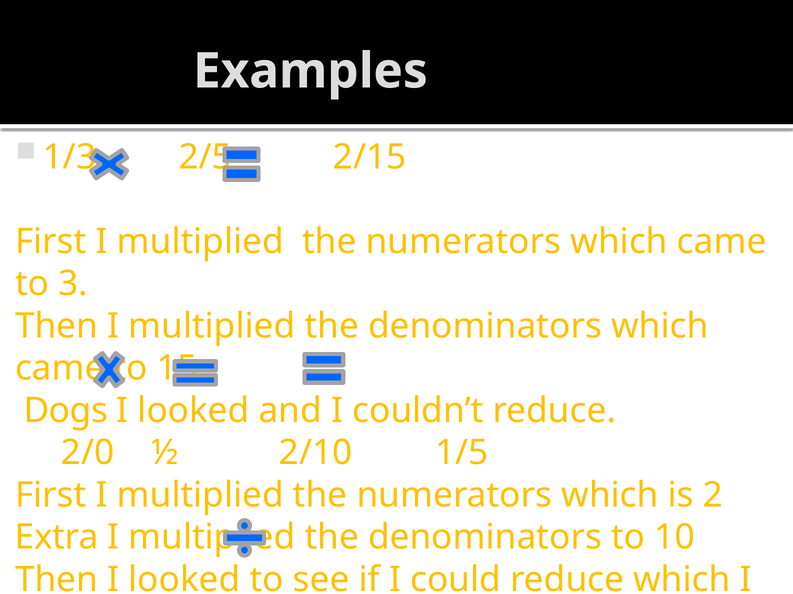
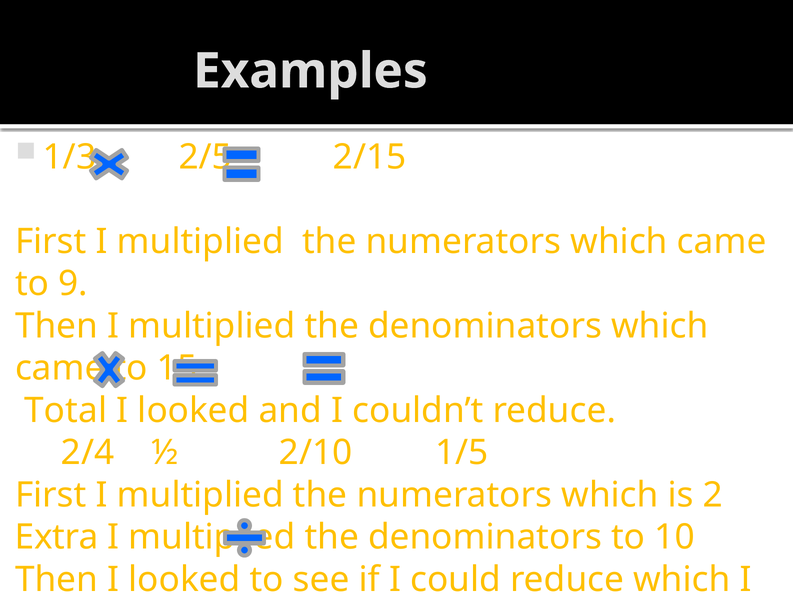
3: 3 -> 9
Dogs: Dogs -> Total
2/0: 2/0 -> 2/4
